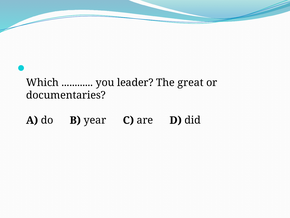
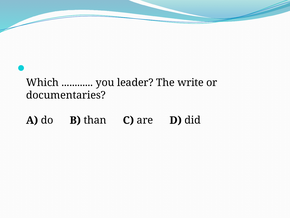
great: great -> write
year: year -> than
